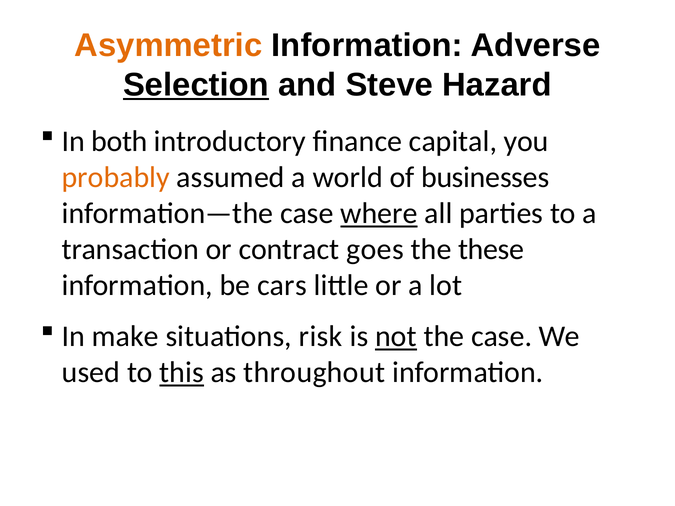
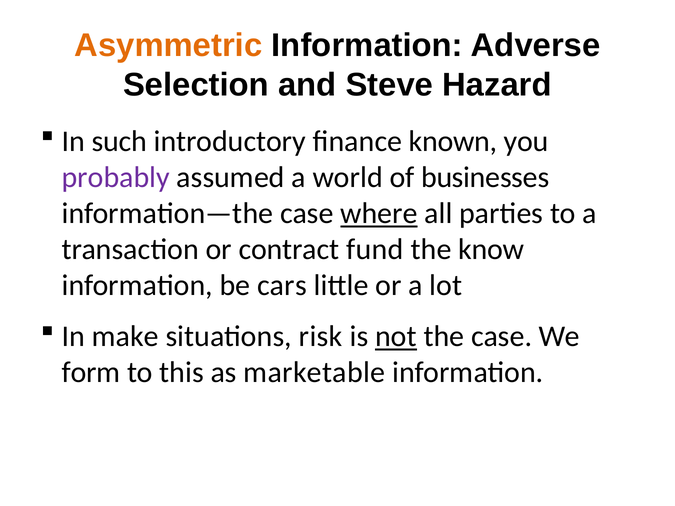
Selection underline: present -> none
both: both -> such
capital: capital -> known
probably colour: orange -> purple
goes: goes -> fund
these: these -> know
used: used -> form
this underline: present -> none
throughout: throughout -> marketable
